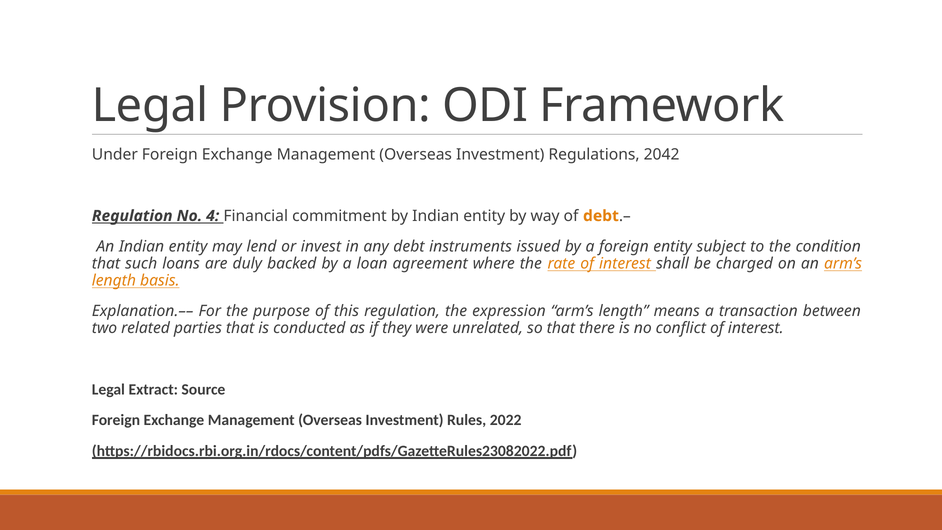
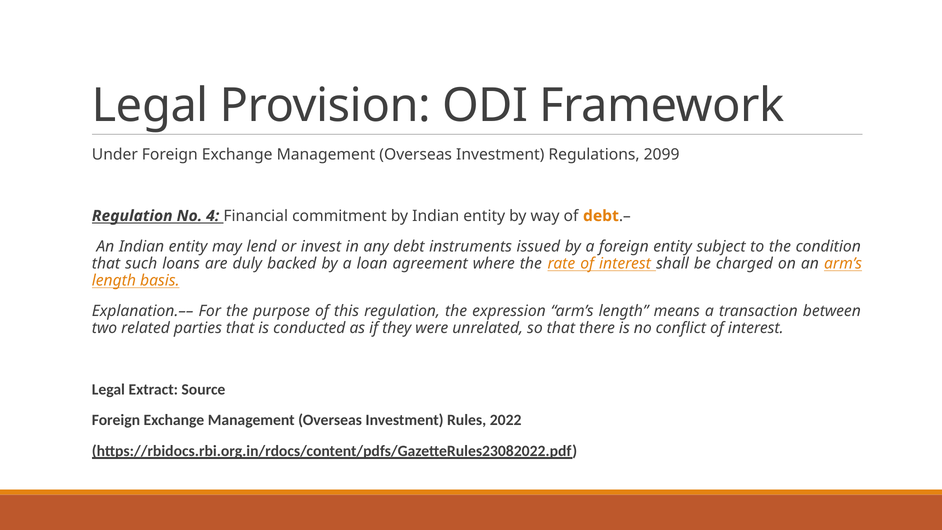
2042: 2042 -> 2099
